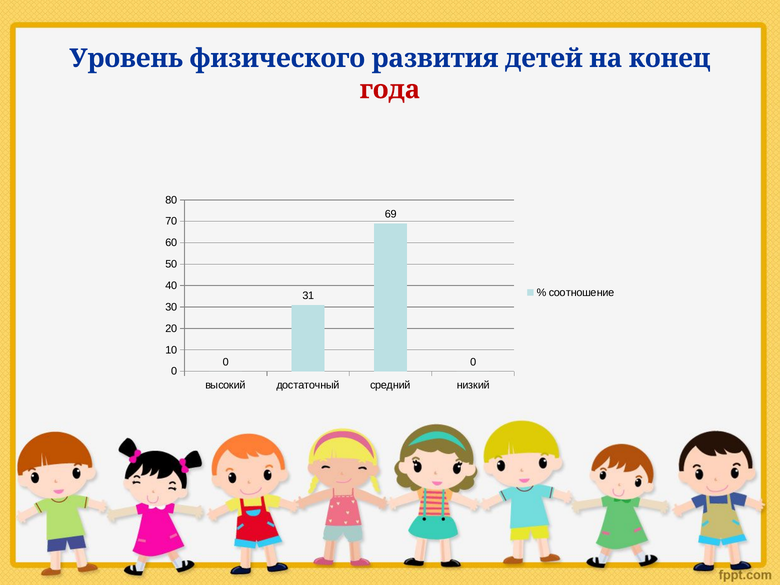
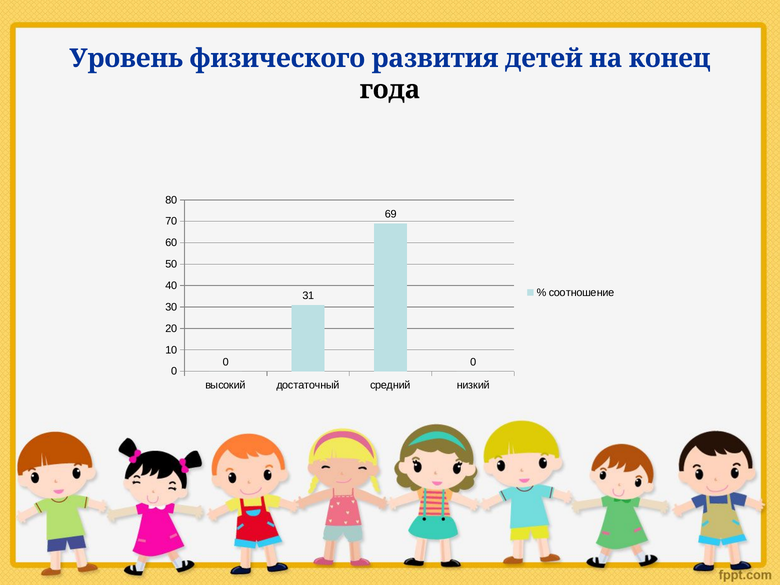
года colour: red -> black
